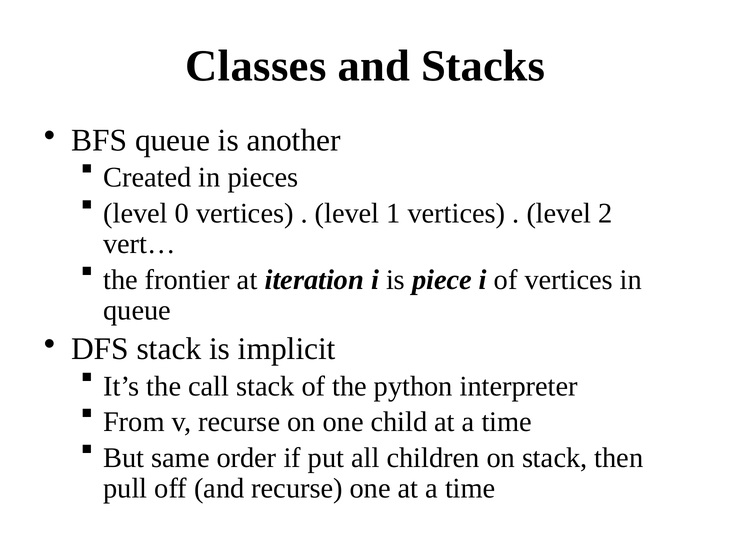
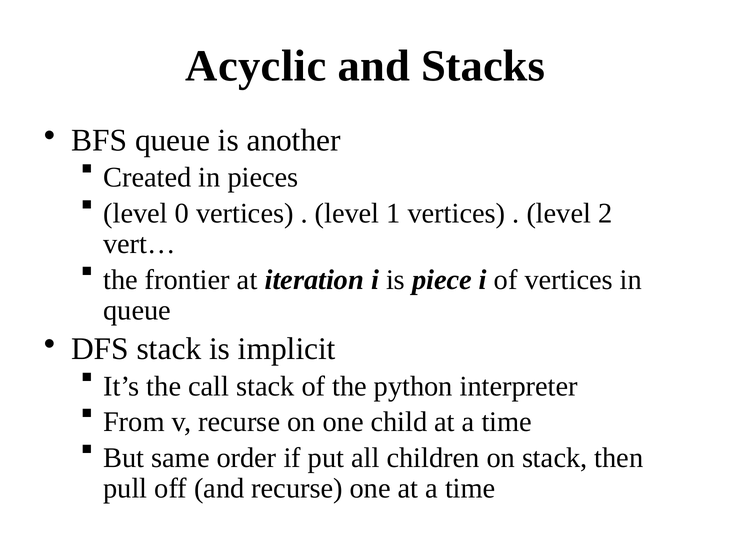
Classes: Classes -> Acyclic
